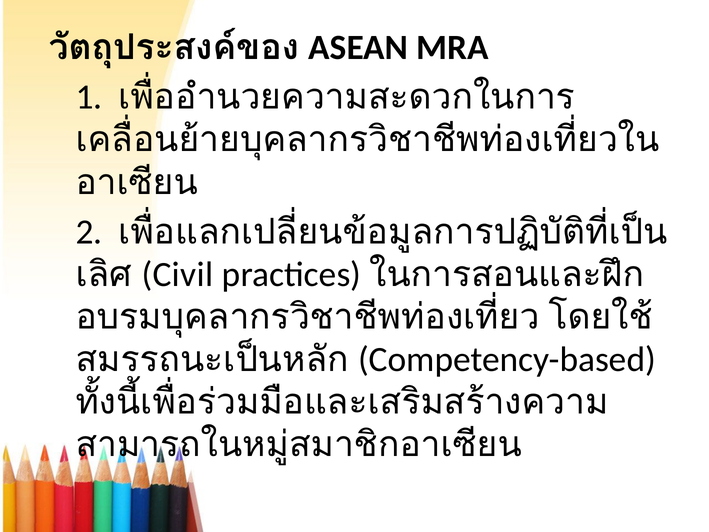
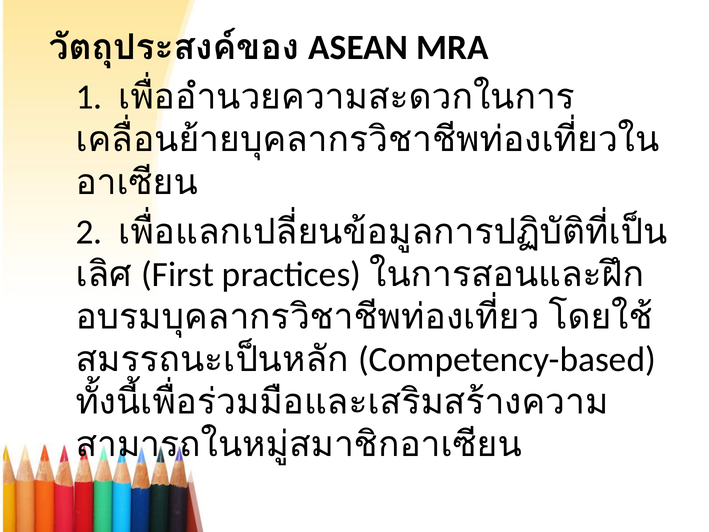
Civil: Civil -> First
